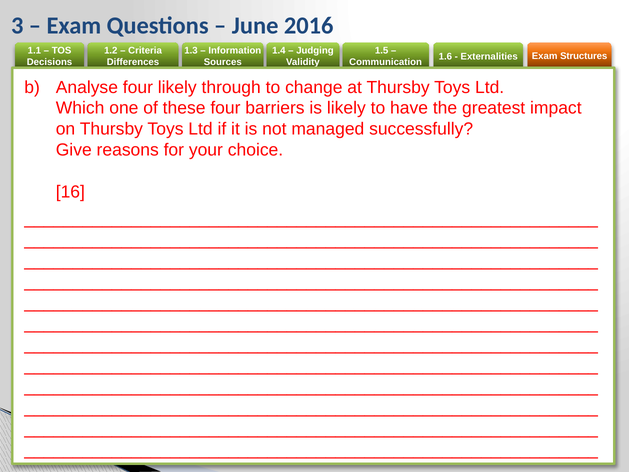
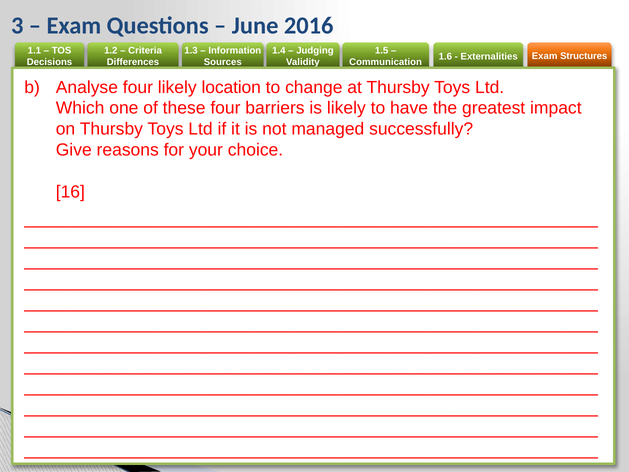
through: through -> location
